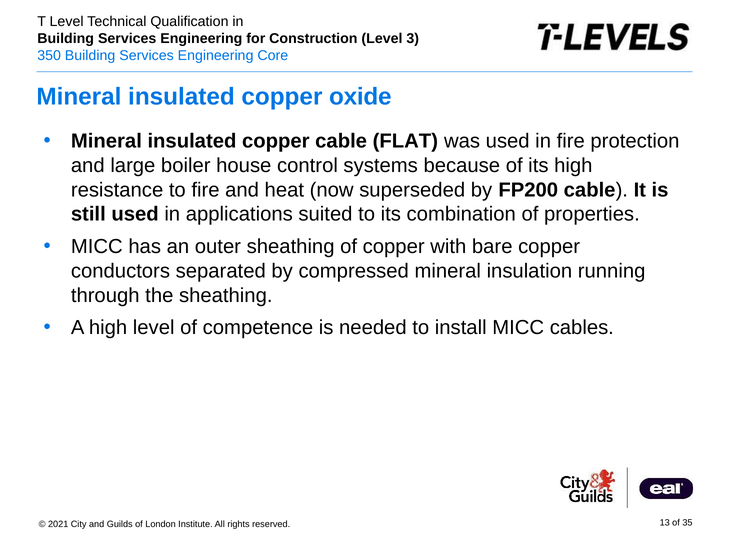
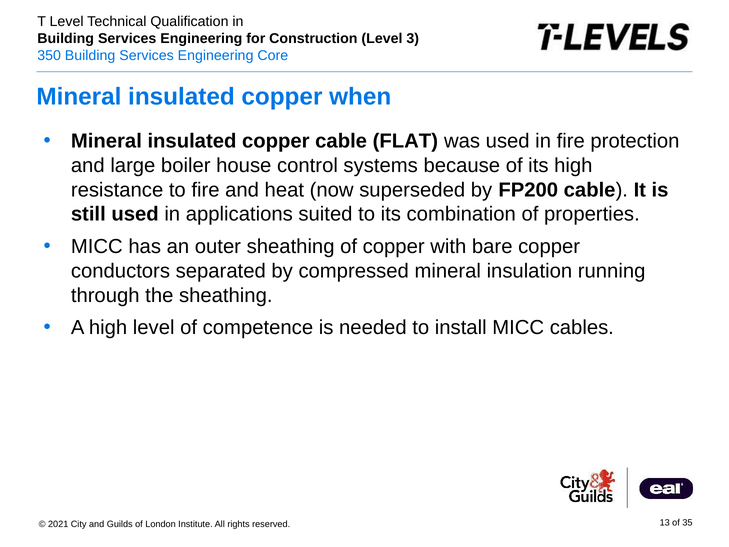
oxide: oxide -> when
